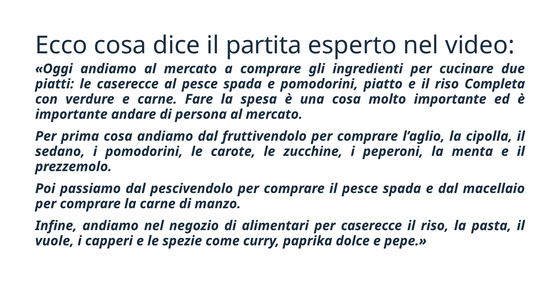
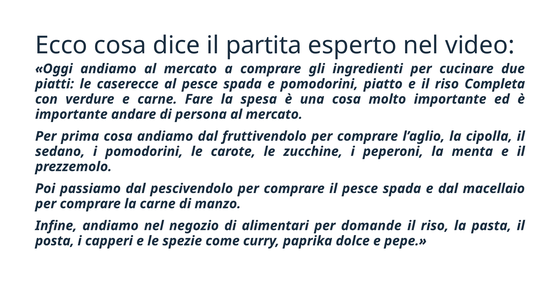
per caserecce: caserecce -> domande
vuole: vuole -> posta
